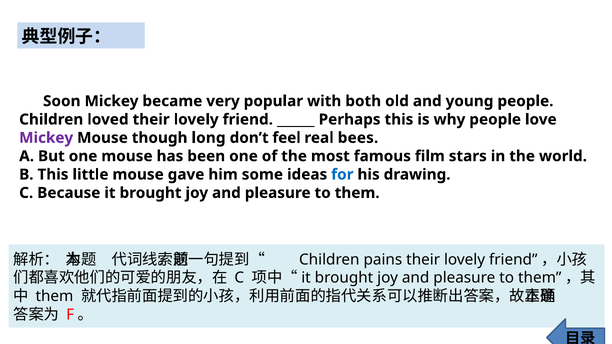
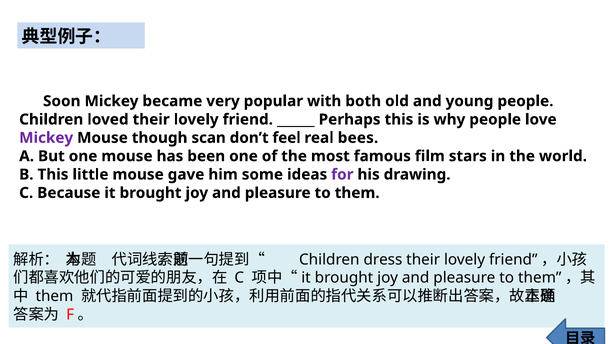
long: long -> scan
for colour: blue -> purple
pains: pains -> dress
